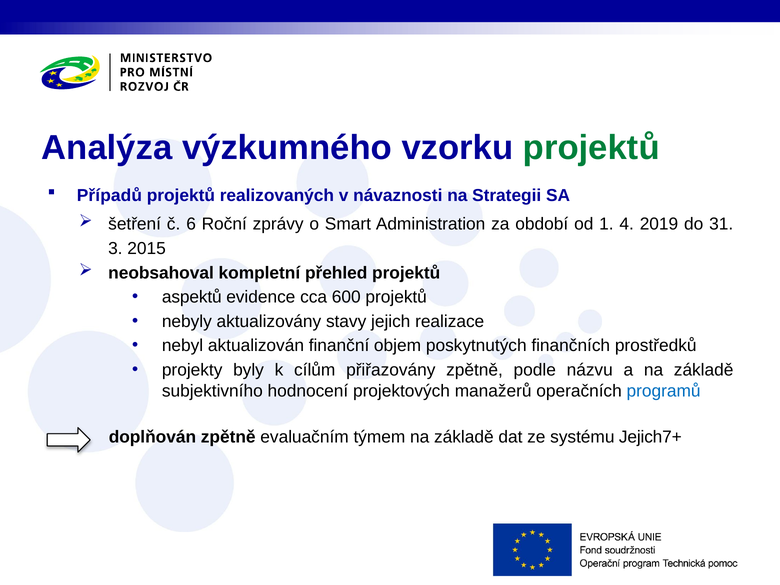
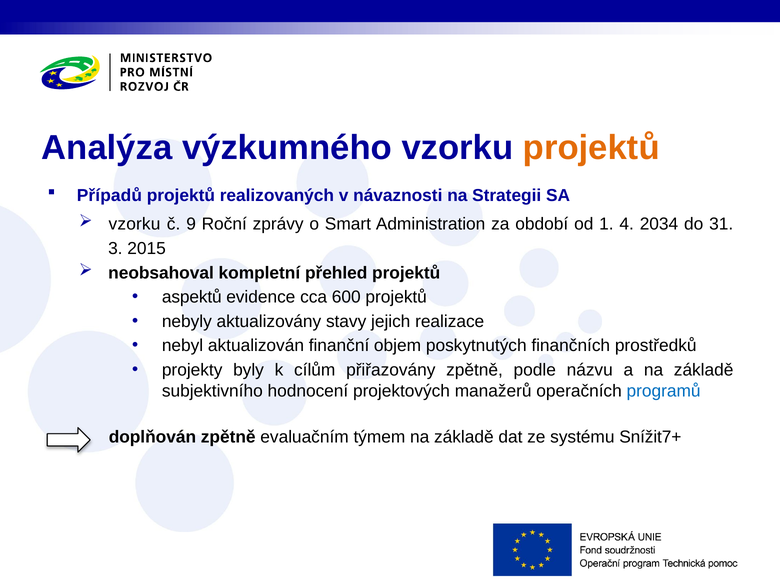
projektů at (591, 148) colour: green -> orange
šetření at (135, 224): šetření -> vzorku
6: 6 -> 9
2019: 2019 -> 2034
Jejich7+: Jejich7+ -> Snížit7+
